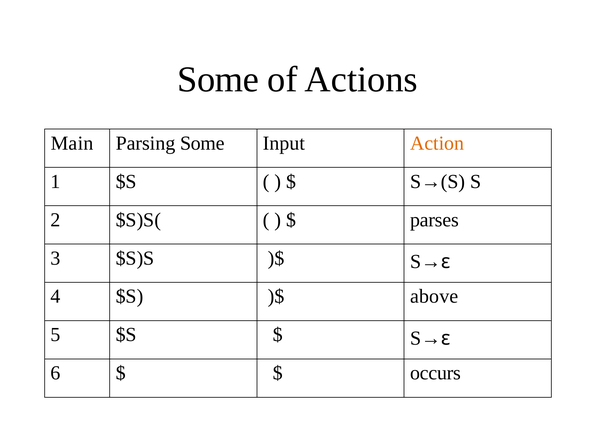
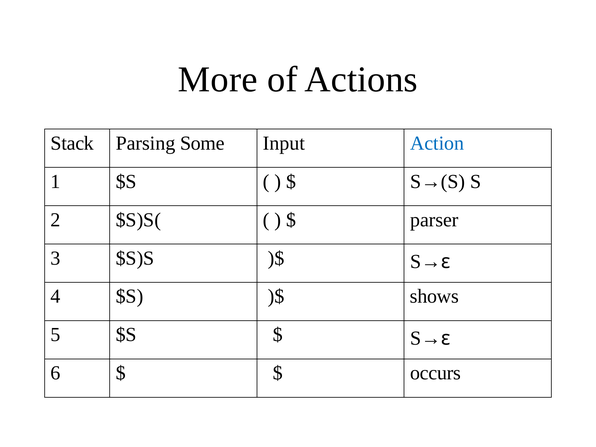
Some at (218, 80): Some -> More
Main: Main -> Stack
Action colour: orange -> blue
parses: parses -> parser
above: above -> shows
